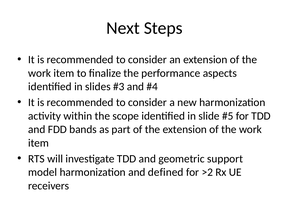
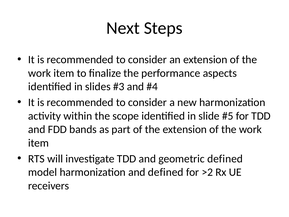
geometric support: support -> defined
